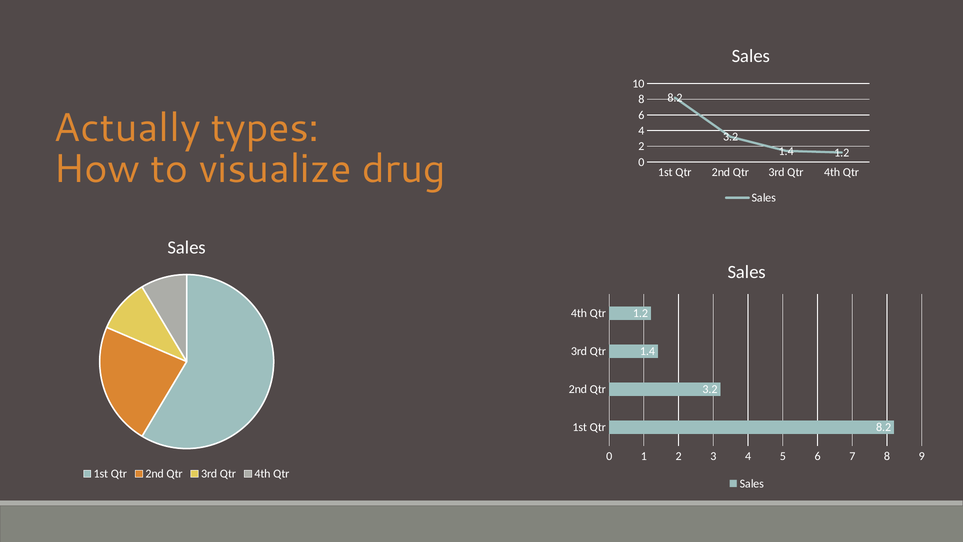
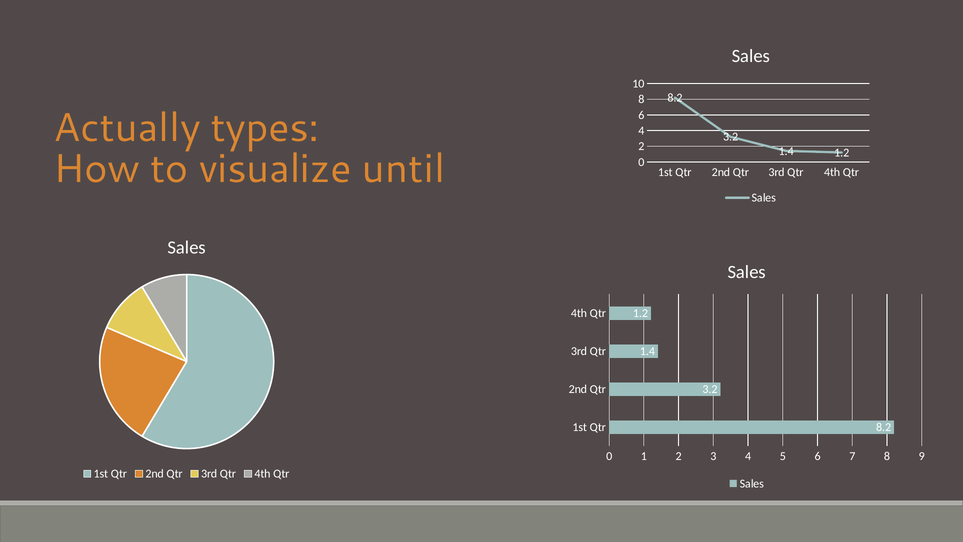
drug: drug -> until
